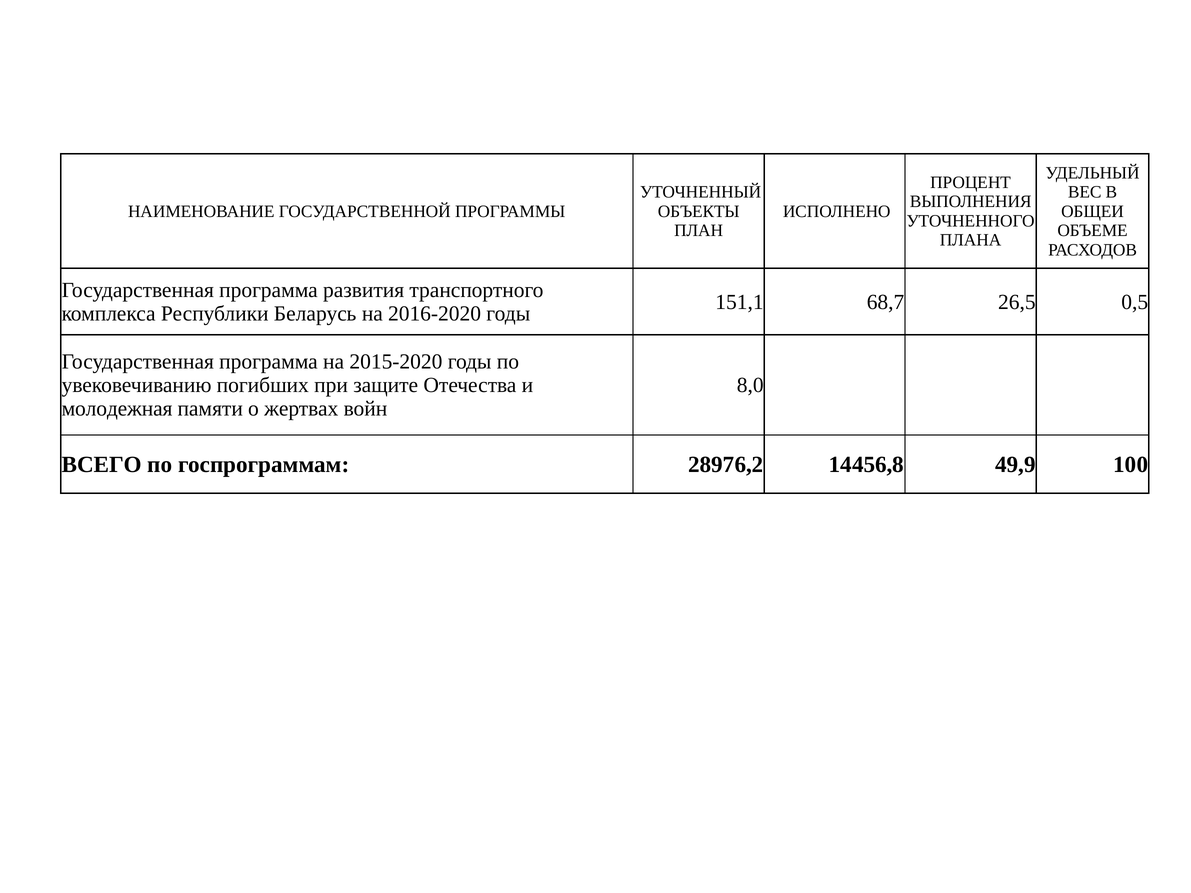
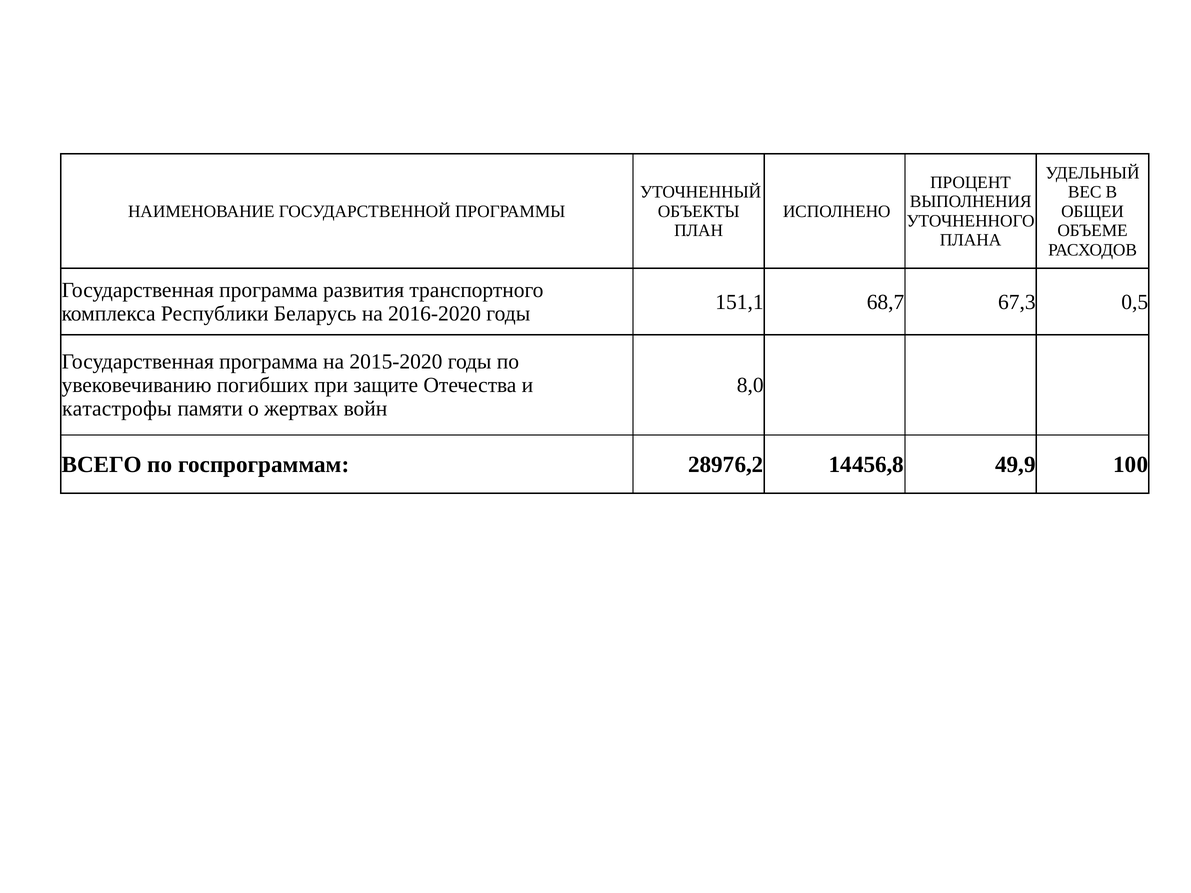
26,5: 26,5 -> 67,3
молодежная: молодежная -> катастрофы
